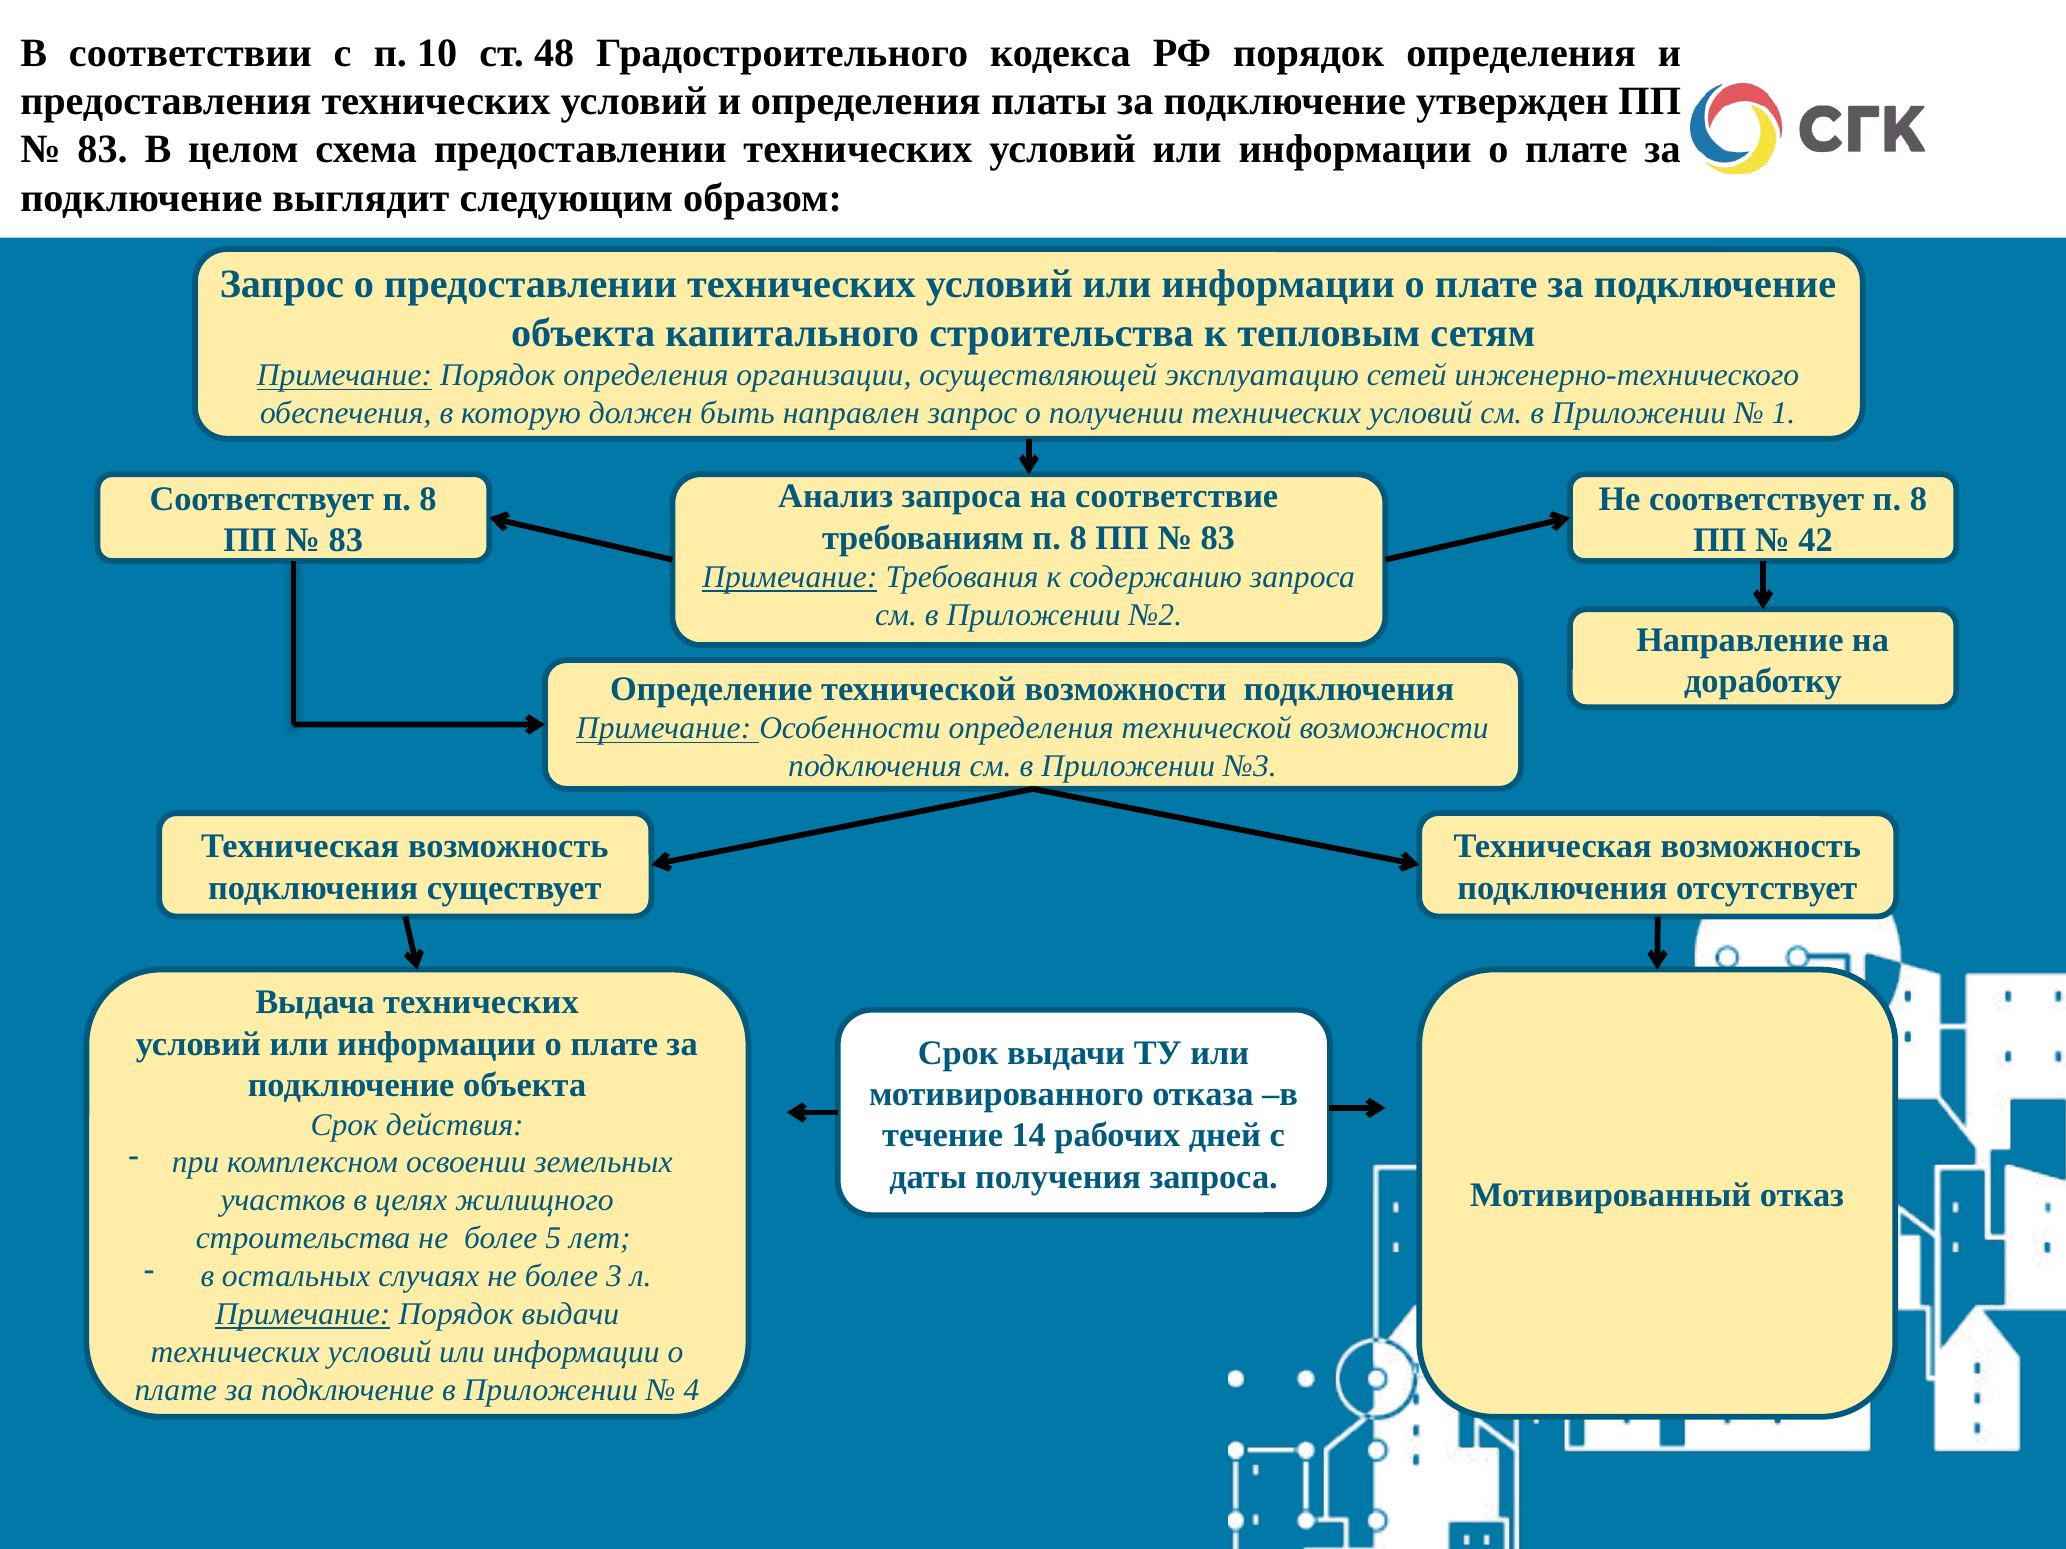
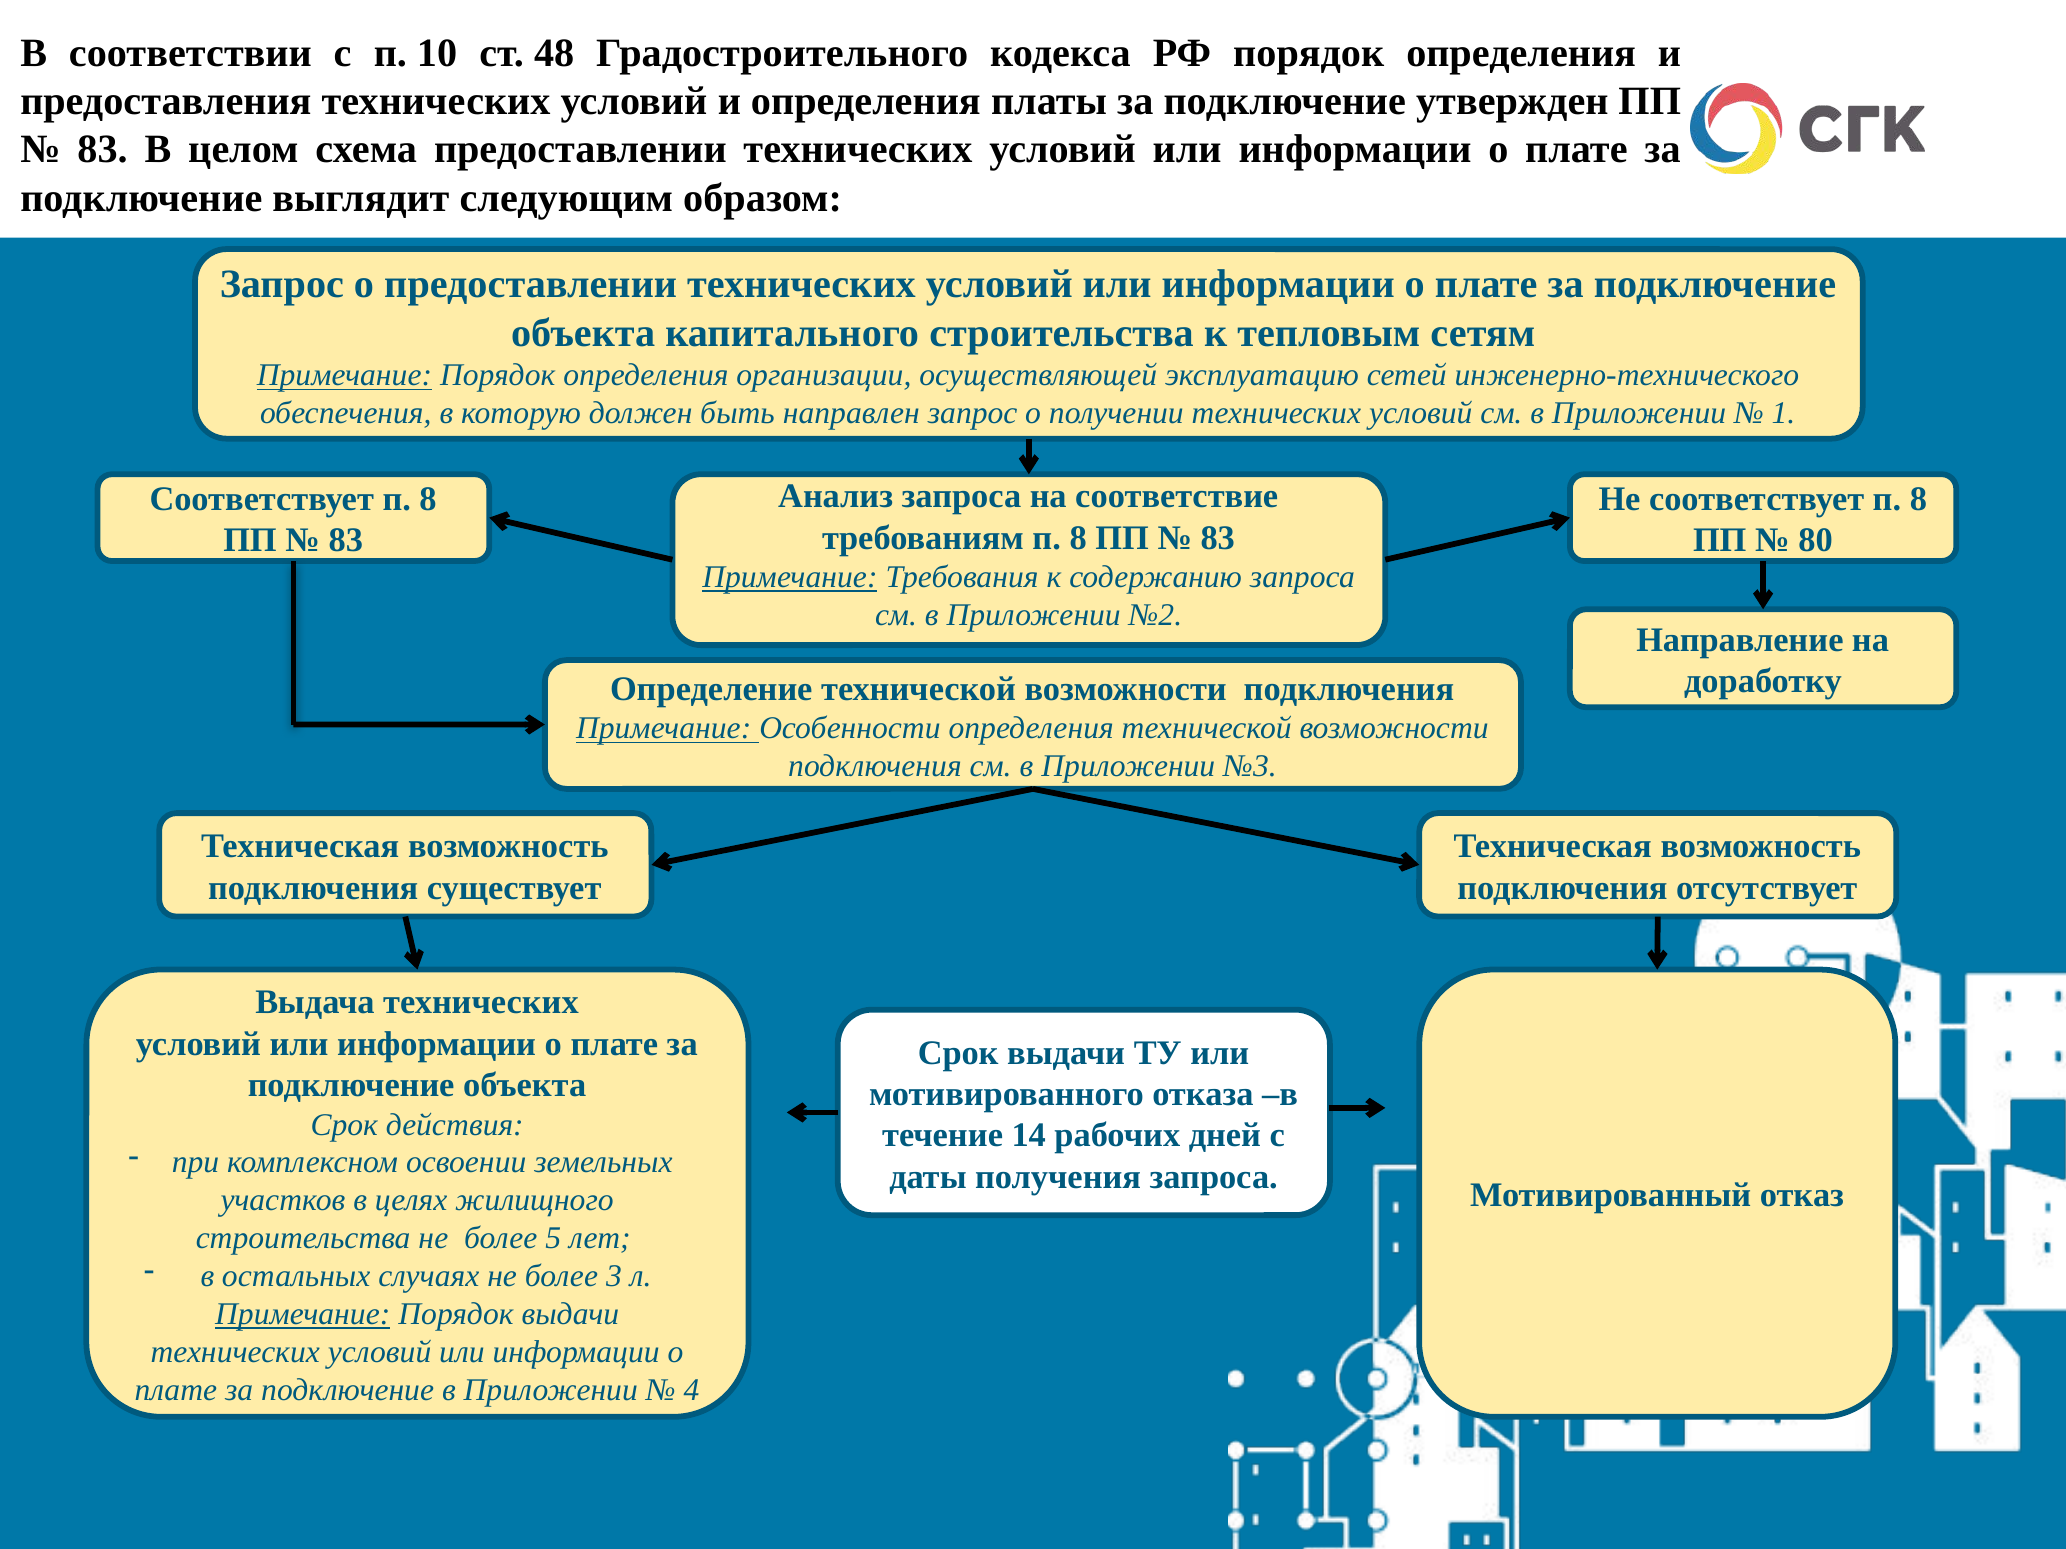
42: 42 -> 80
